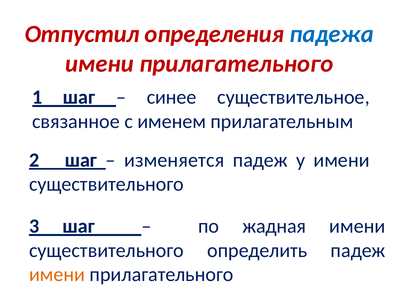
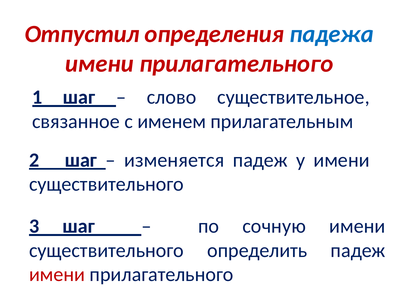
синее: синее -> слово
жадная: жадная -> сочную
имени at (57, 274) colour: orange -> red
